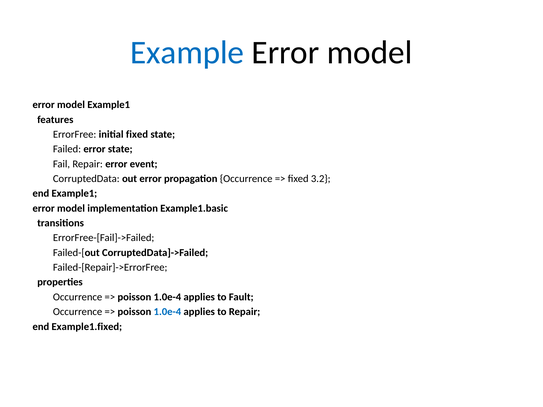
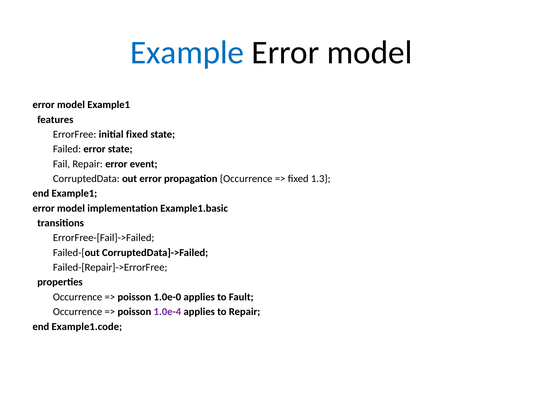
3.2: 3.2 -> 1.3
1.0e-4 at (167, 297): 1.0e-4 -> 1.0e-0
1.0e-4 at (167, 312) colour: blue -> purple
Example1.fixed: Example1.fixed -> Example1.code
